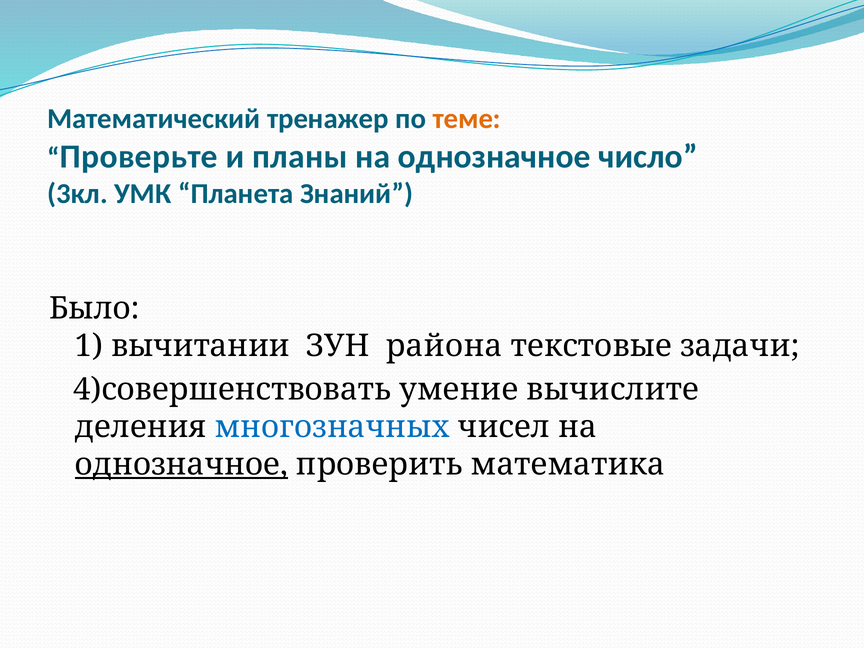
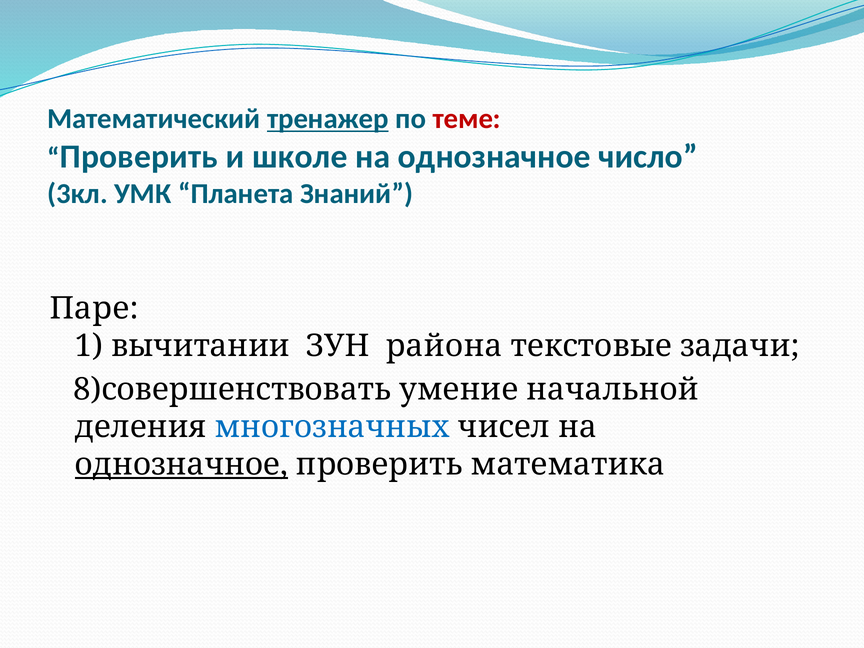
тренажер underline: none -> present
теме colour: orange -> red
Проверьте at (139, 157): Проверьте -> Проверить
планы: планы -> школе
Было: Было -> Паре
4)совершенствовать: 4)совершенствовать -> 8)совершенствовать
вычислите: вычислите -> начальной
